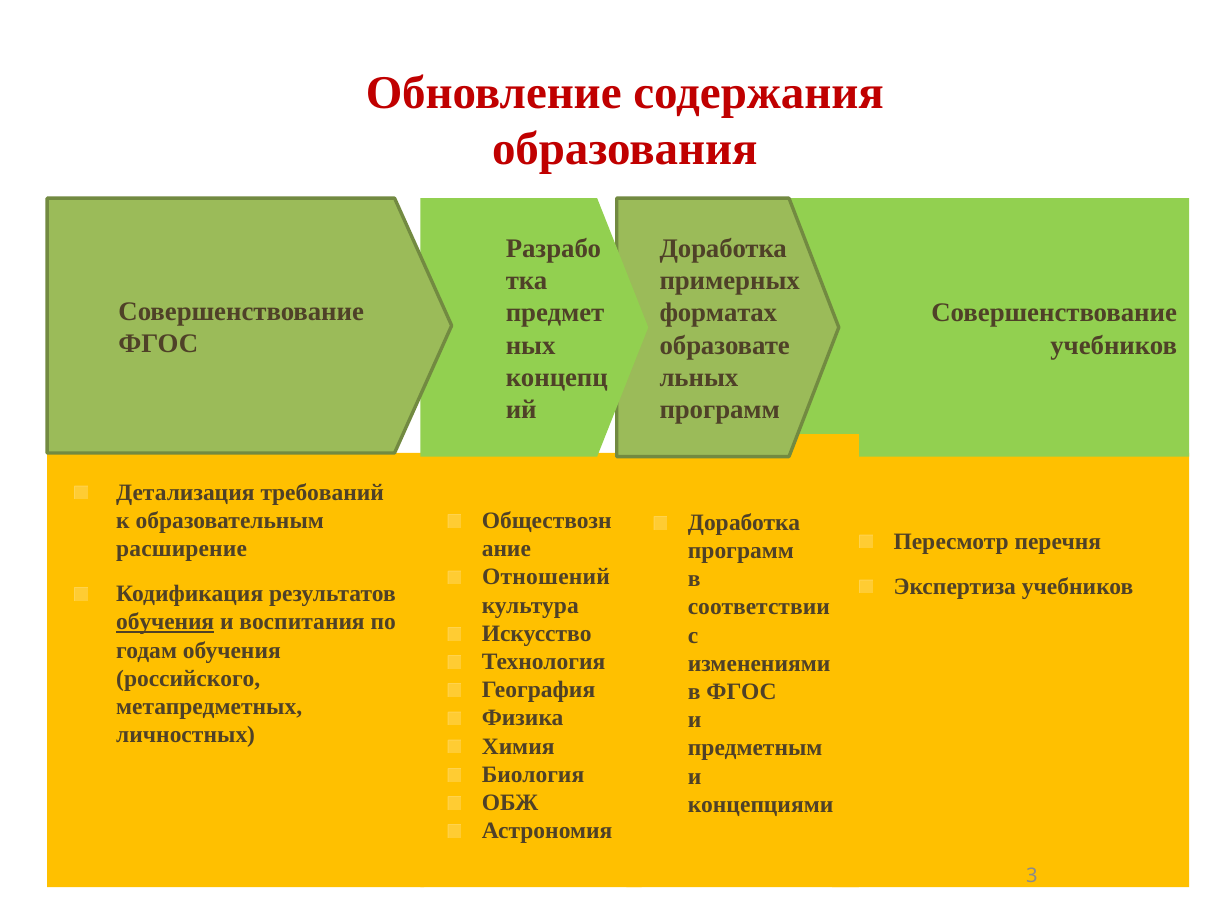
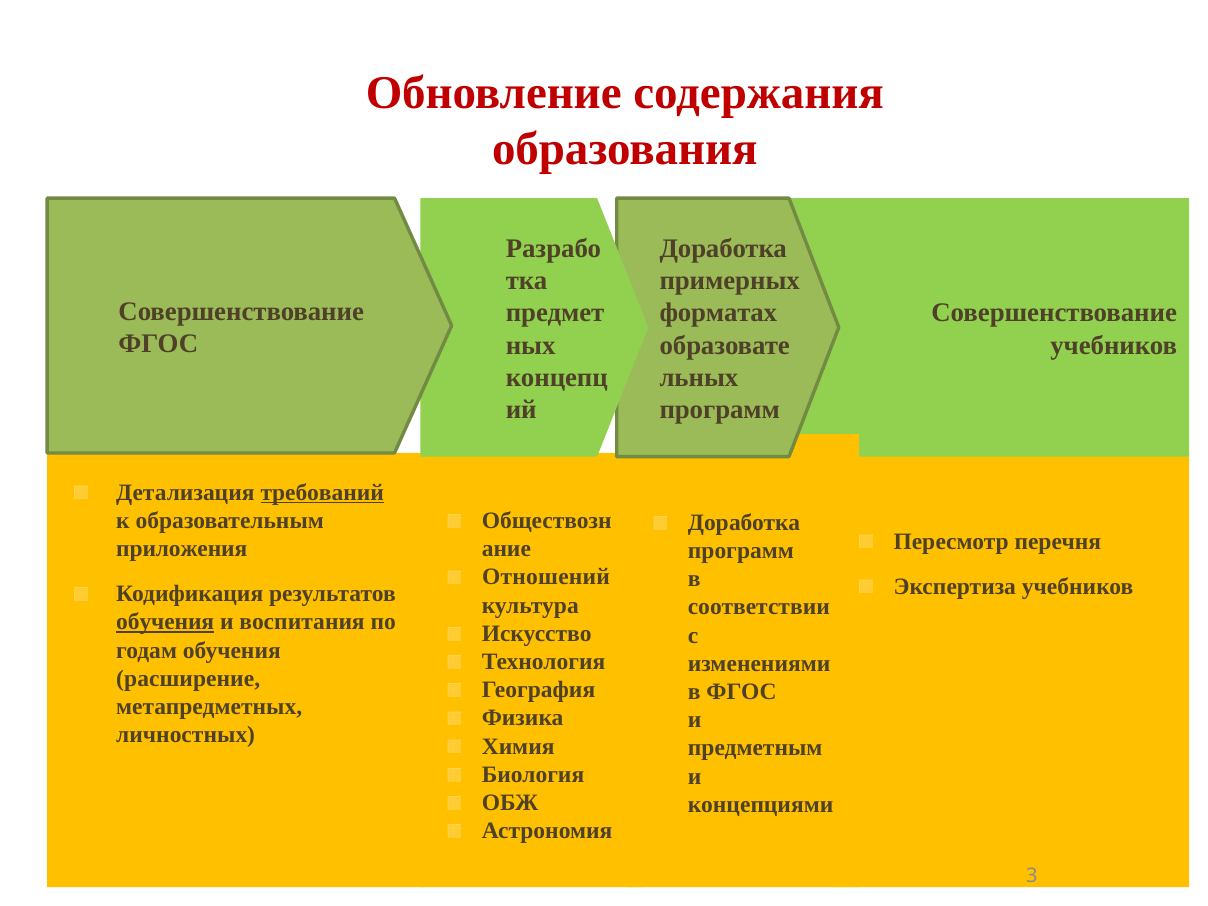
требований underline: none -> present
расширение: расширение -> приложения
российского: российского -> расширение
